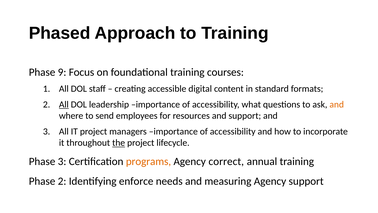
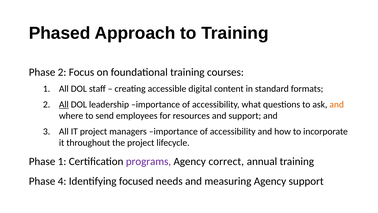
Phase 9: 9 -> 2
the underline: present -> none
Phase 3: 3 -> 1
programs colour: orange -> purple
Phase 2: 2 -> 4
enforce: enforce -> focused
